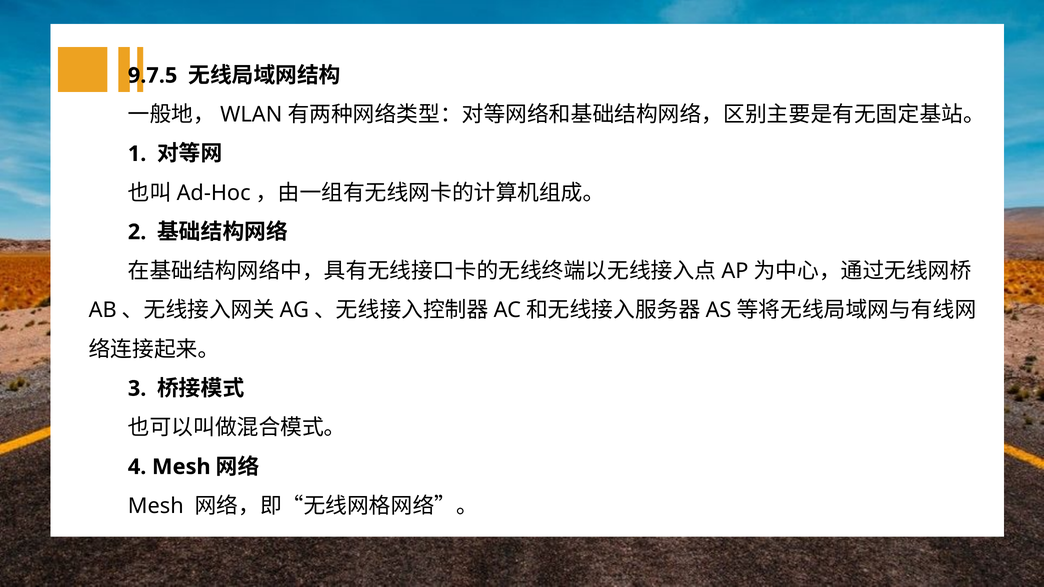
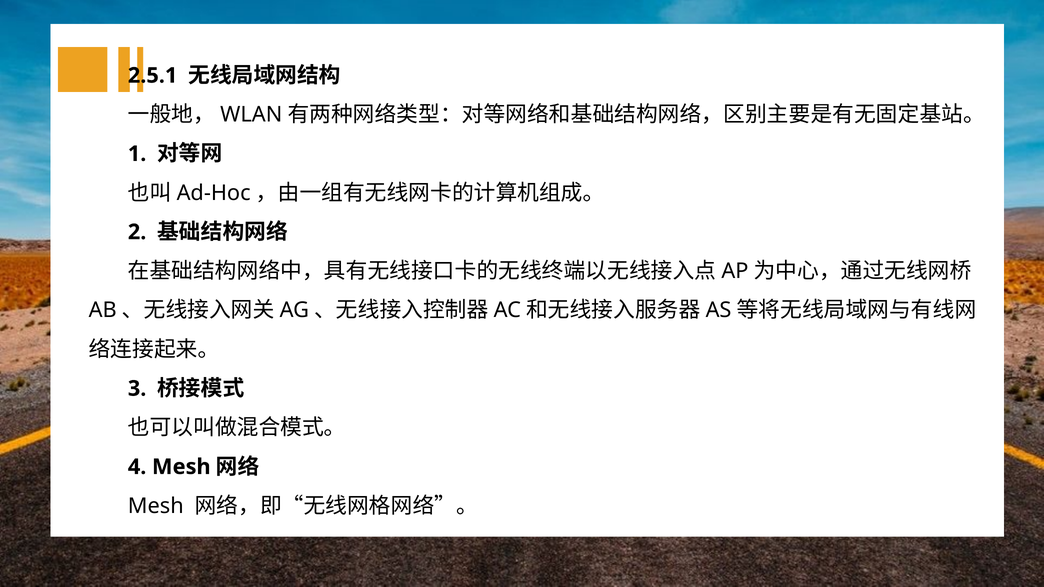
9.7.5: 9.7.5 -> 2.5.1
